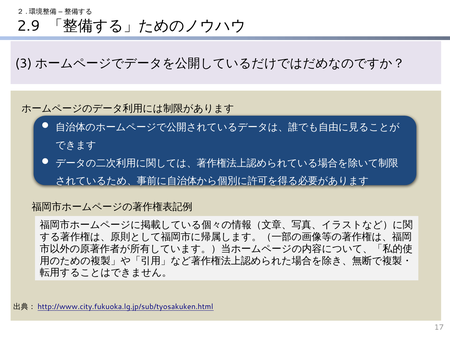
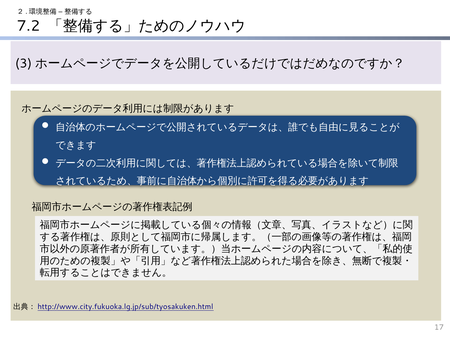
2.9: 2.9 -> 7.2
